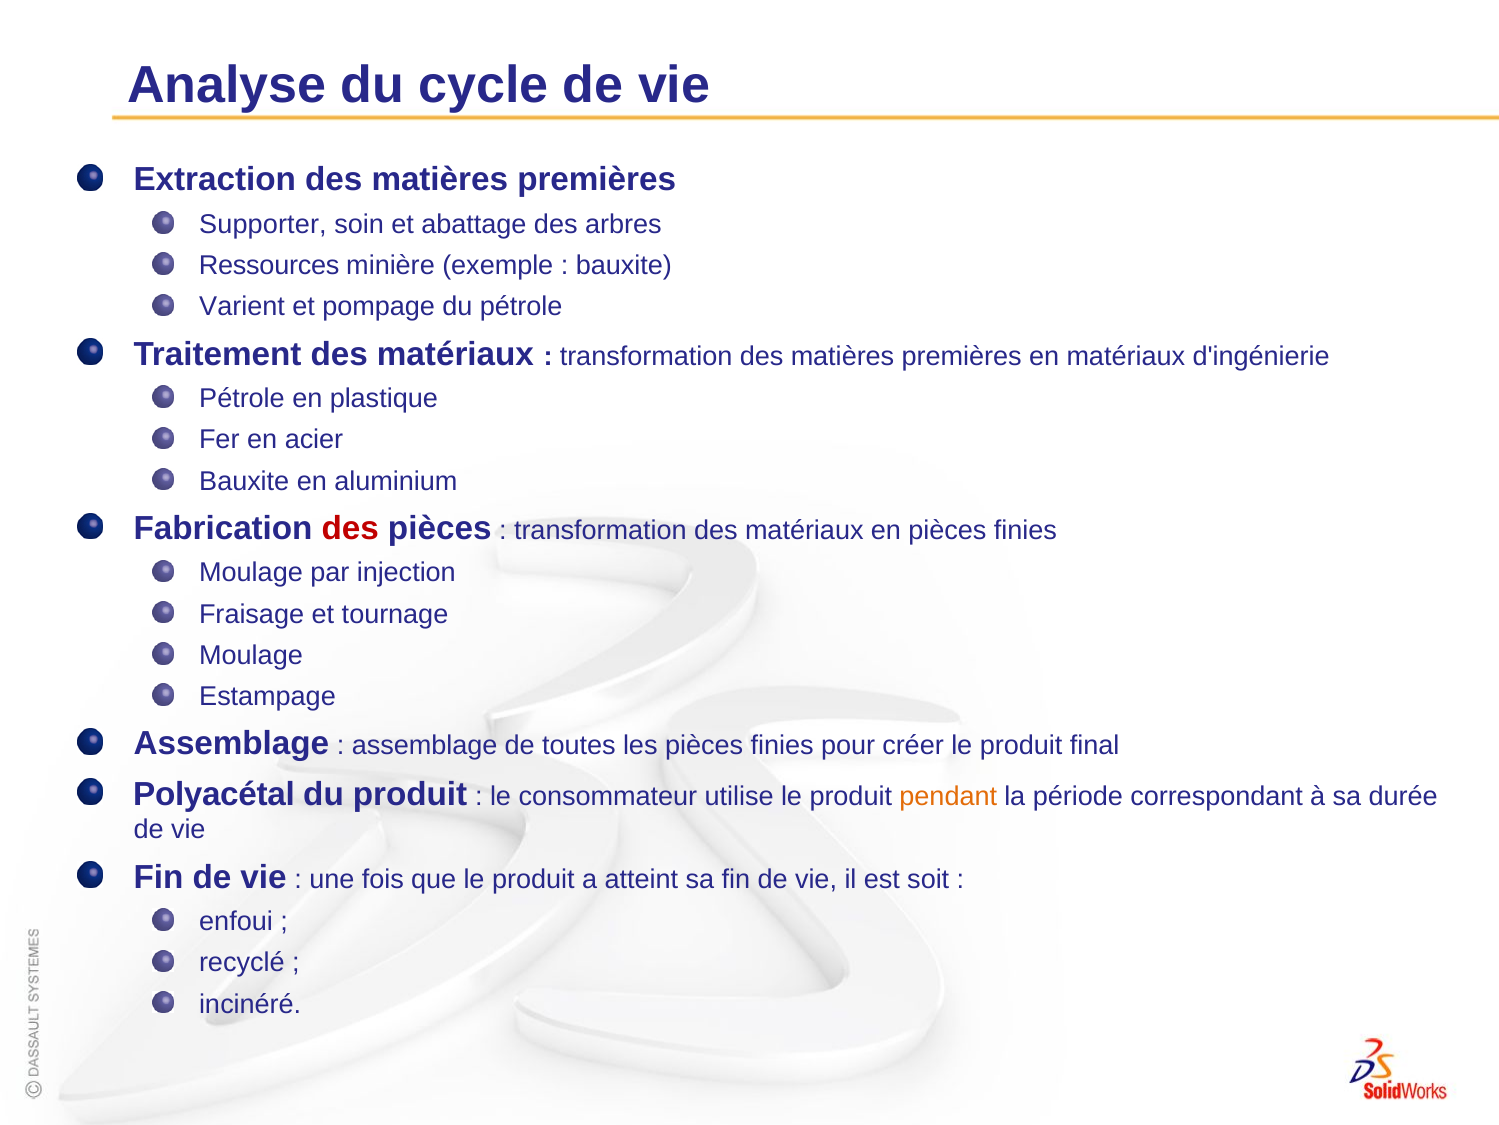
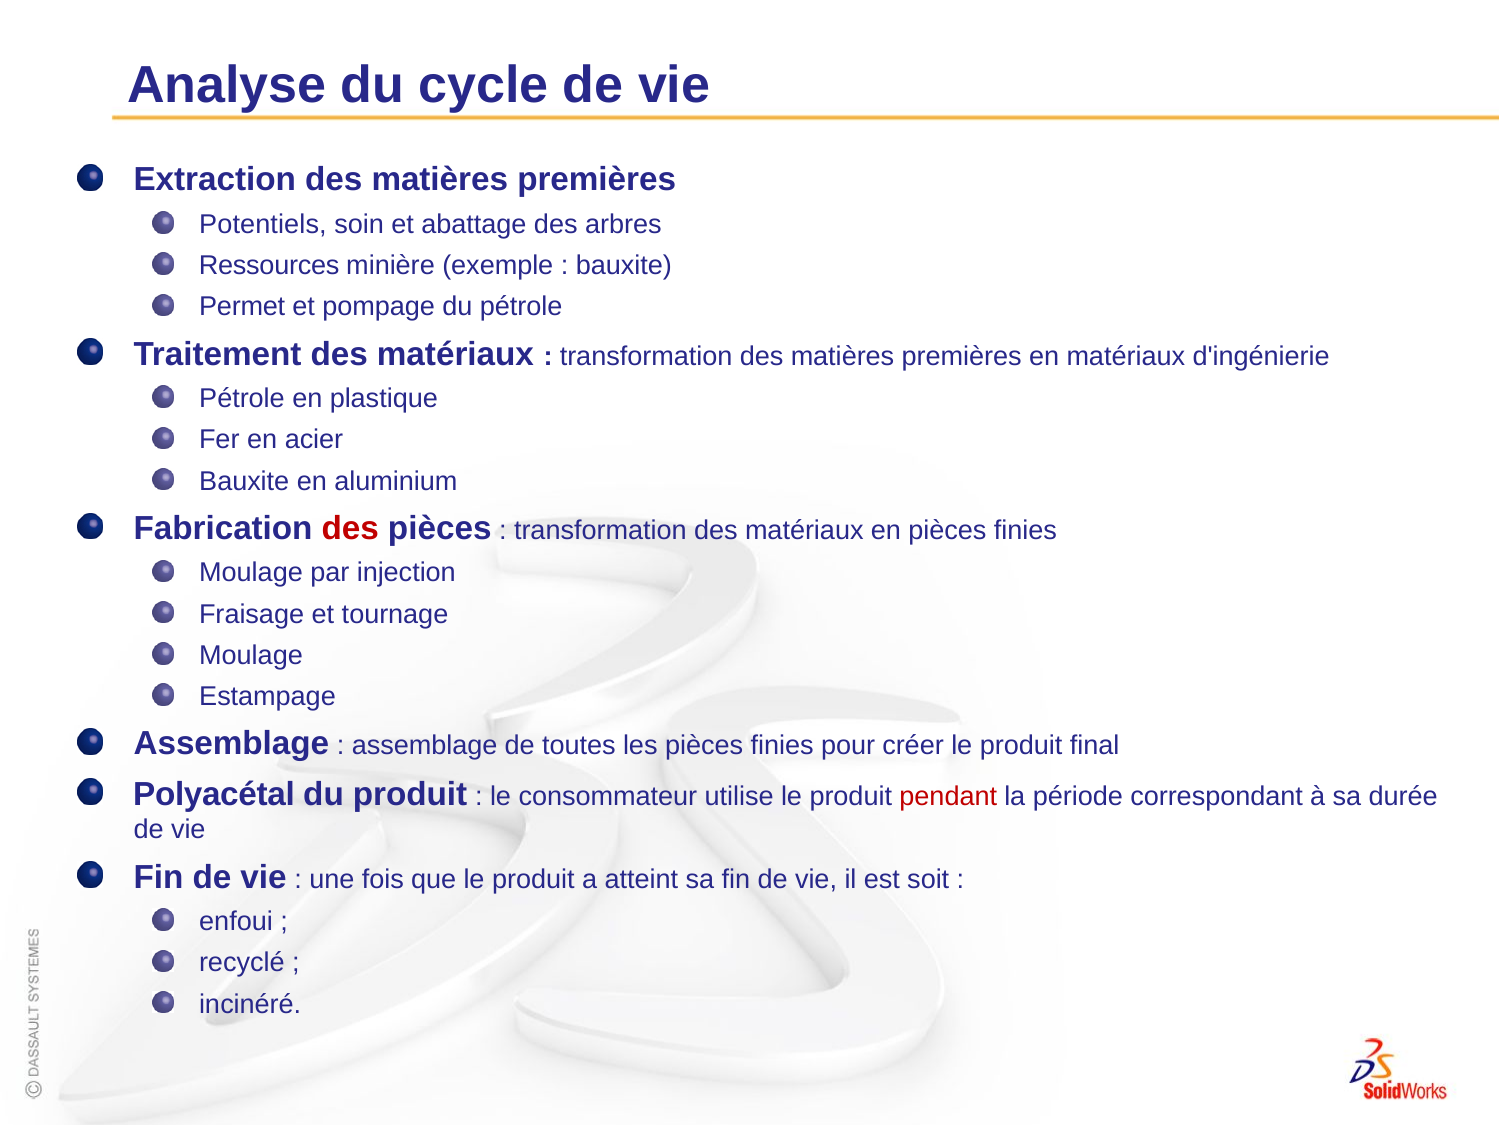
Supporter: Supporter -> Potentiels
Varient: Varient -> Permet
pendant colour: orange -> red
